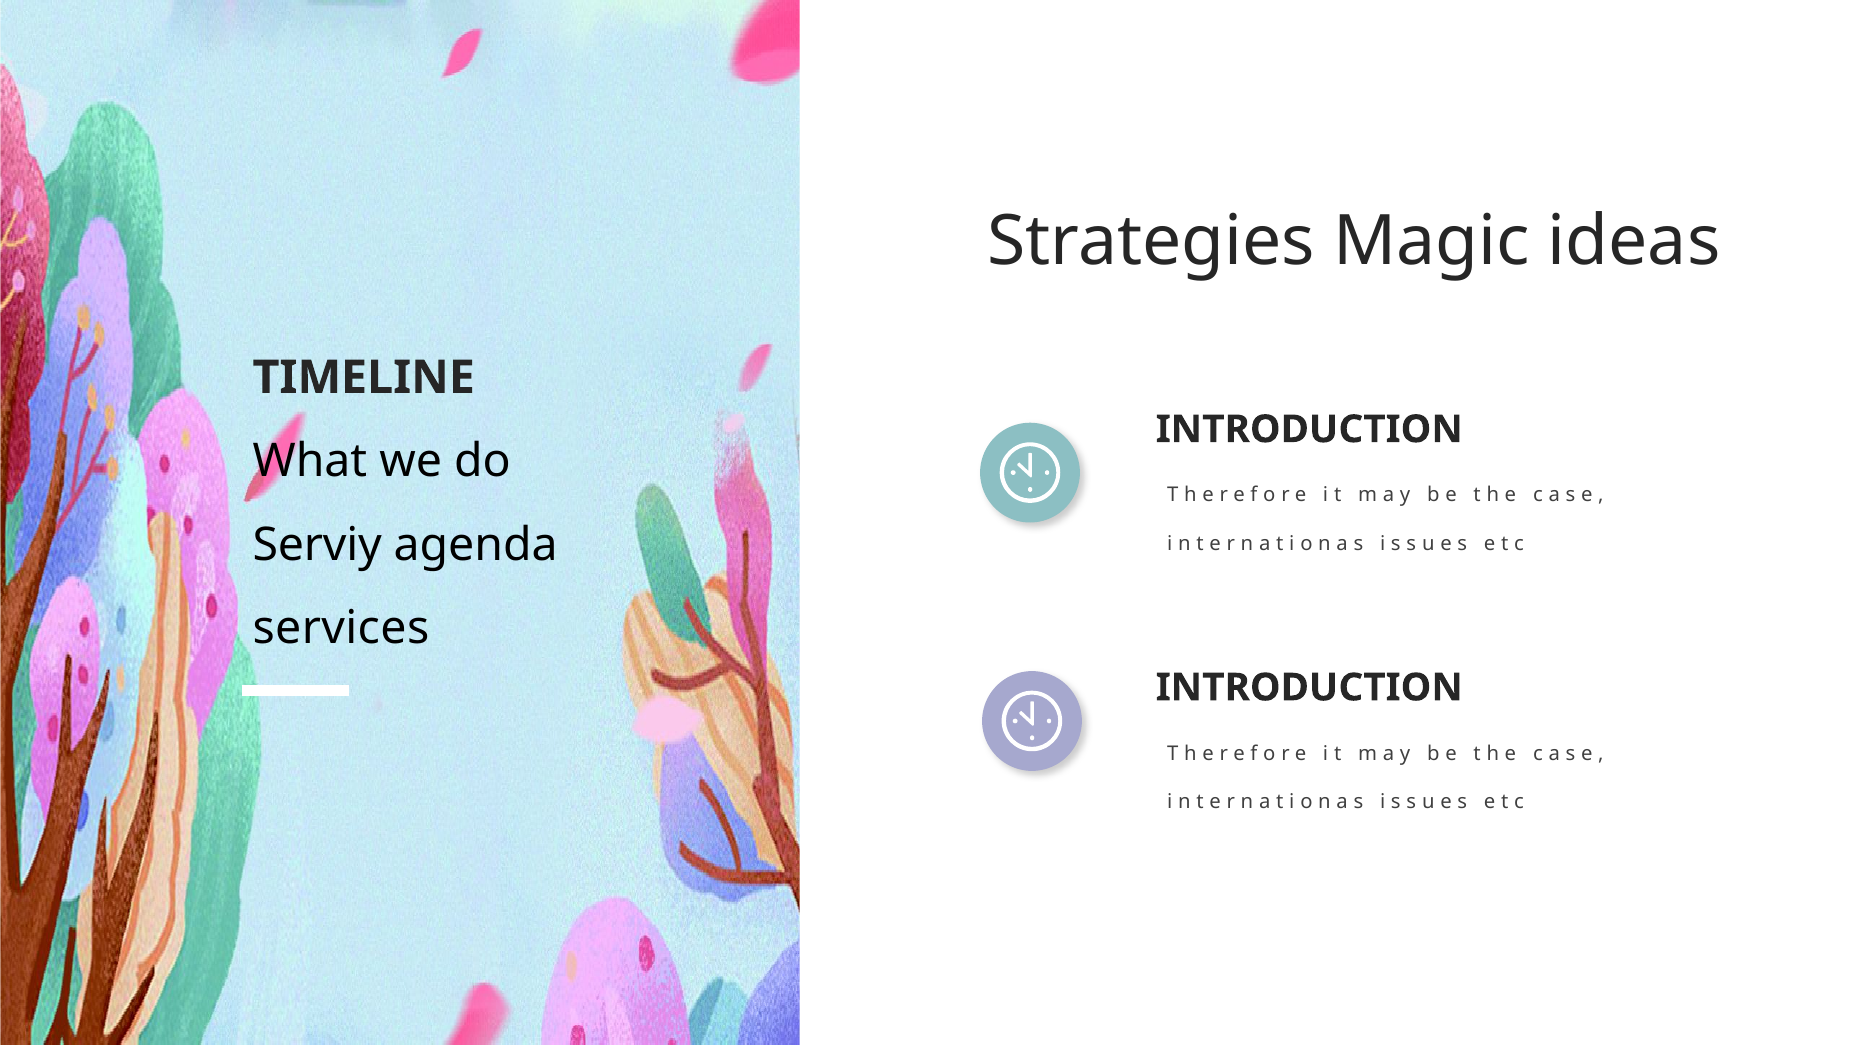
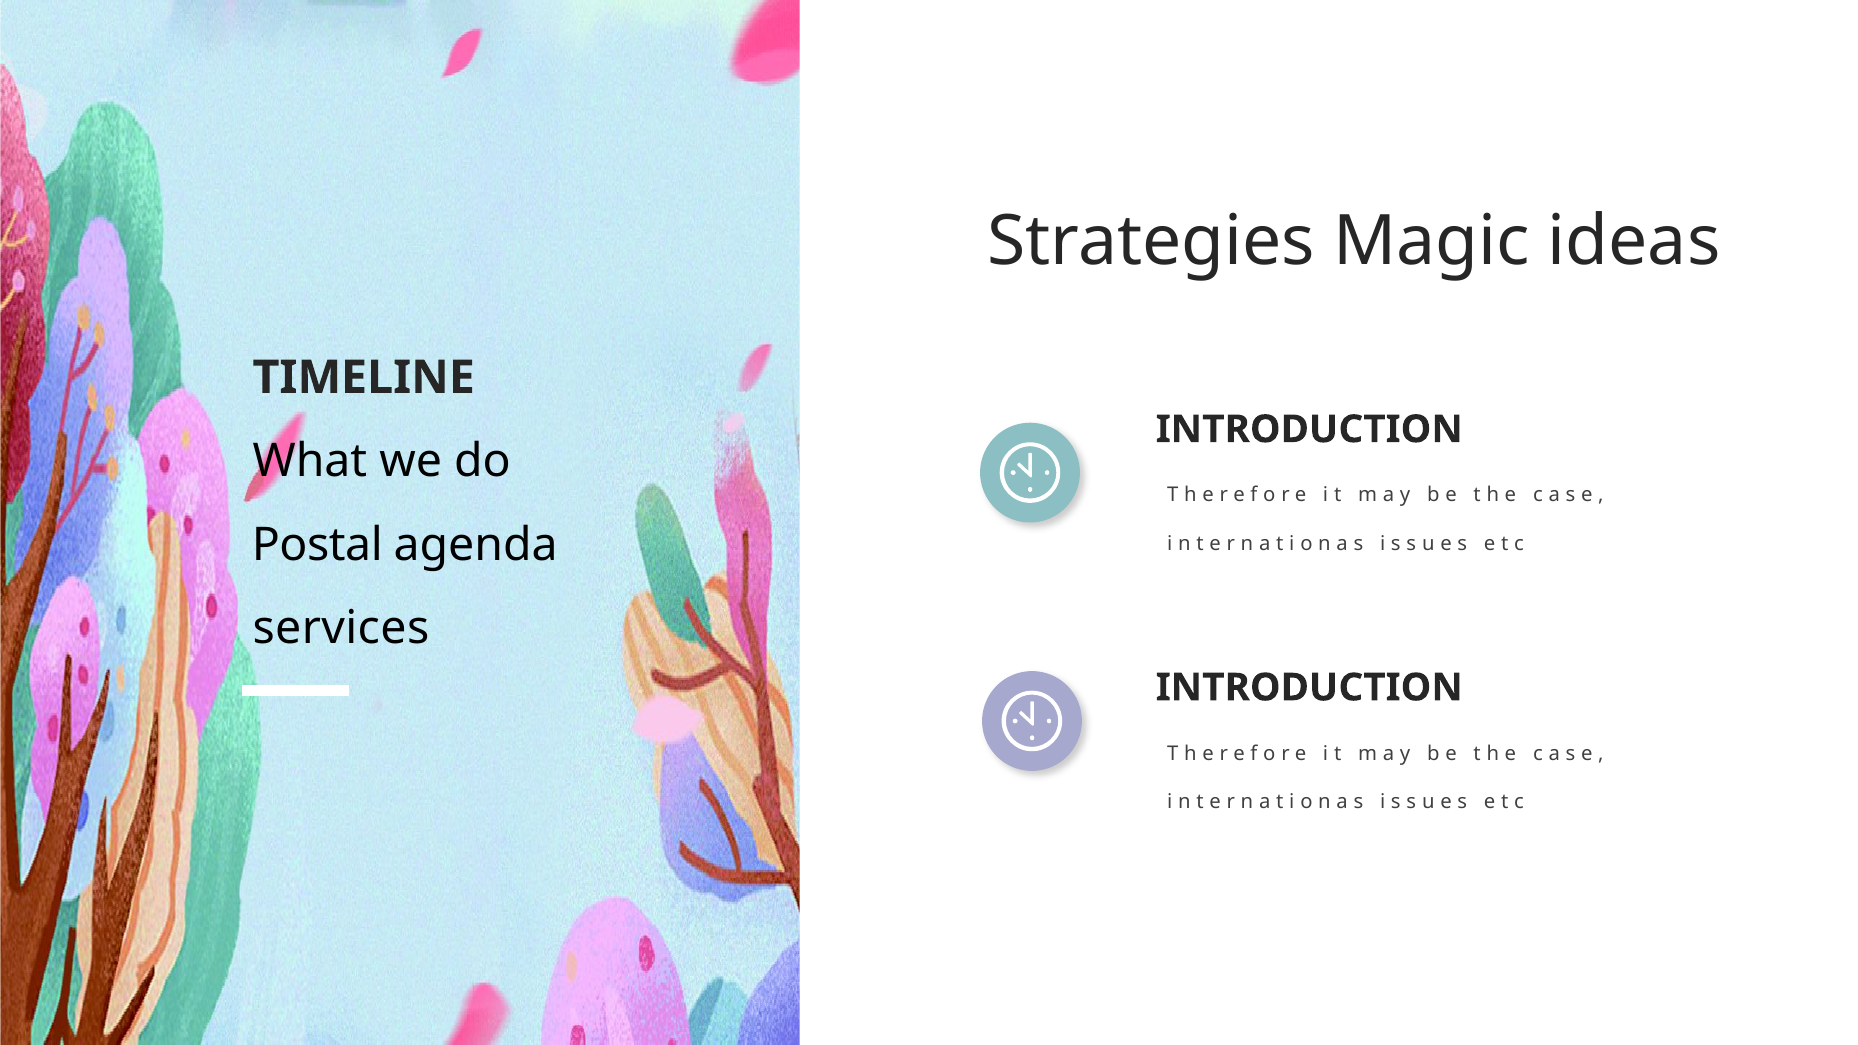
Serviy: Serviy -> Postal
